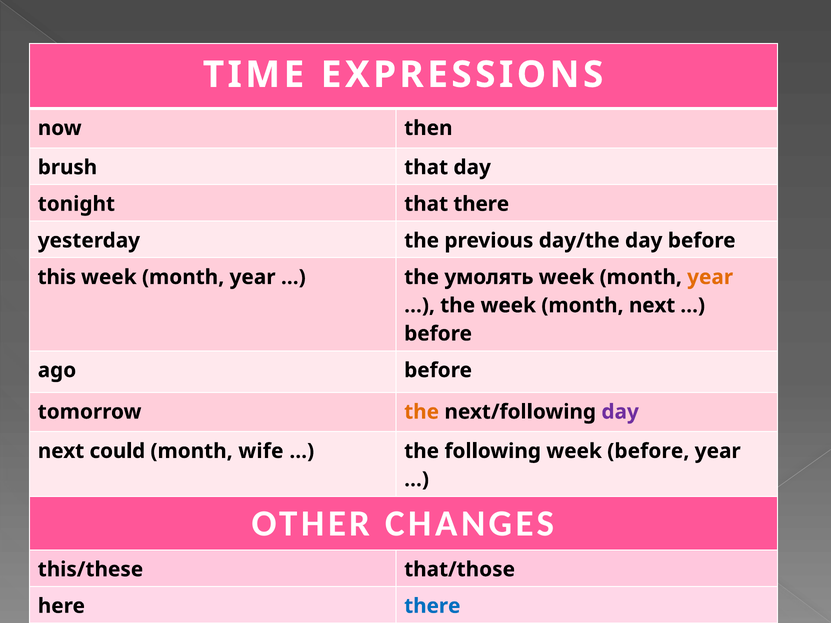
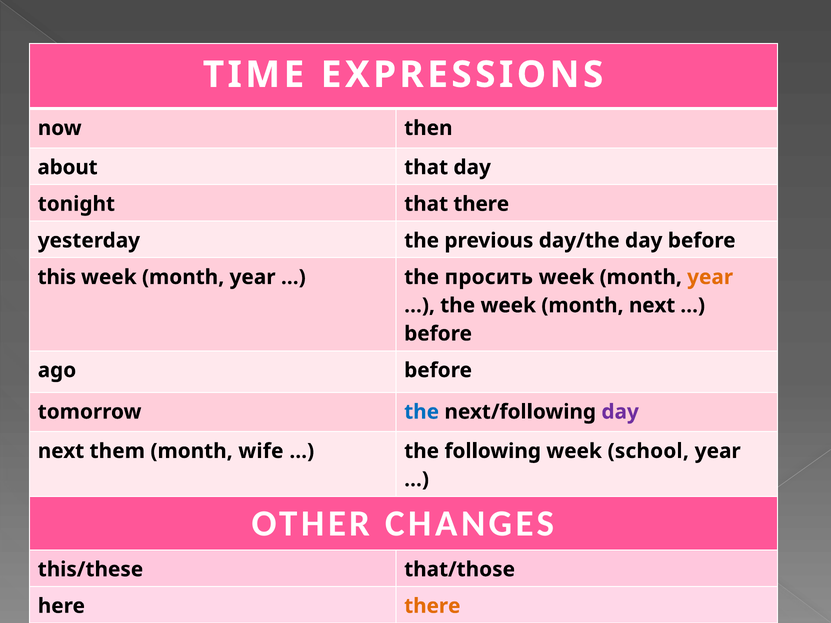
brush: brush -> about
умолять: умолять -> просить
the at (422, 412) colour: orange -> blue
could: could -> them
week before: before -> school
there at (432, 606) colour: blue -> orange
